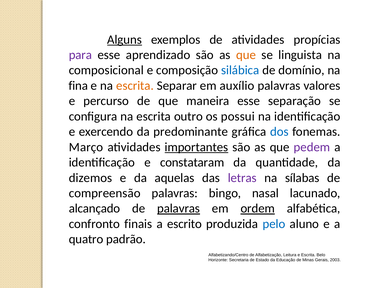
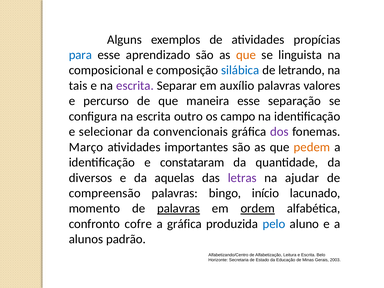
Alguns underline: present -> none
para colour: purple -> blue
domínio: domínio -> letrando
fina: fina -> tais
escrita at (135, 86) colour: orange -> purple
possui: possui -> campo
exercendo: exercendo -> selecionar
predominante: predominante -> convencionais
dos colour: blue -> purple
importantes underline: present -> none
pedem colour: purple -> orange
dizemos: dizemos -> diversos
sílabas: sílabas -> ajudar
nasal: nasal -> início
alcançado: alcançado -> momento
finais: finais -> cofre
a escrito: escrito -> gráfica
quatro: quatro -> alunos
